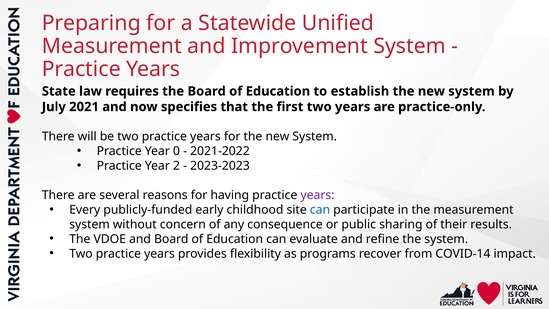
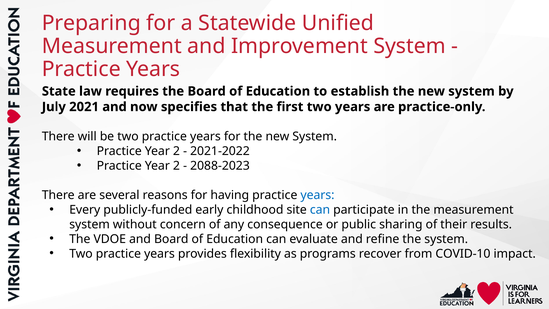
0 at (176, 151): 0 -> 2
2023-2023: 2023-2023 -> 2088-2023
years at (317, 195) colour: purple -> blue
COVID-14: COVID-14 -> COVID-10
